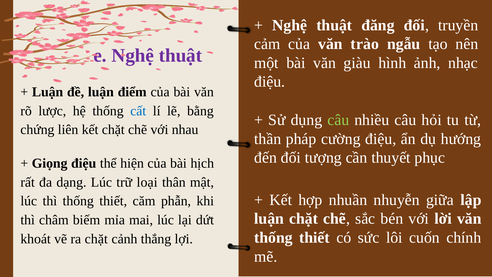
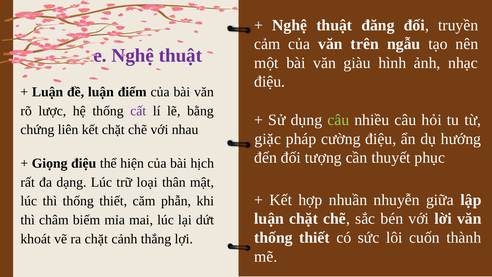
trào: trào -> trên
cất colour: blue -> purple
thần: thần -> giặc
chính: chính -> thành
